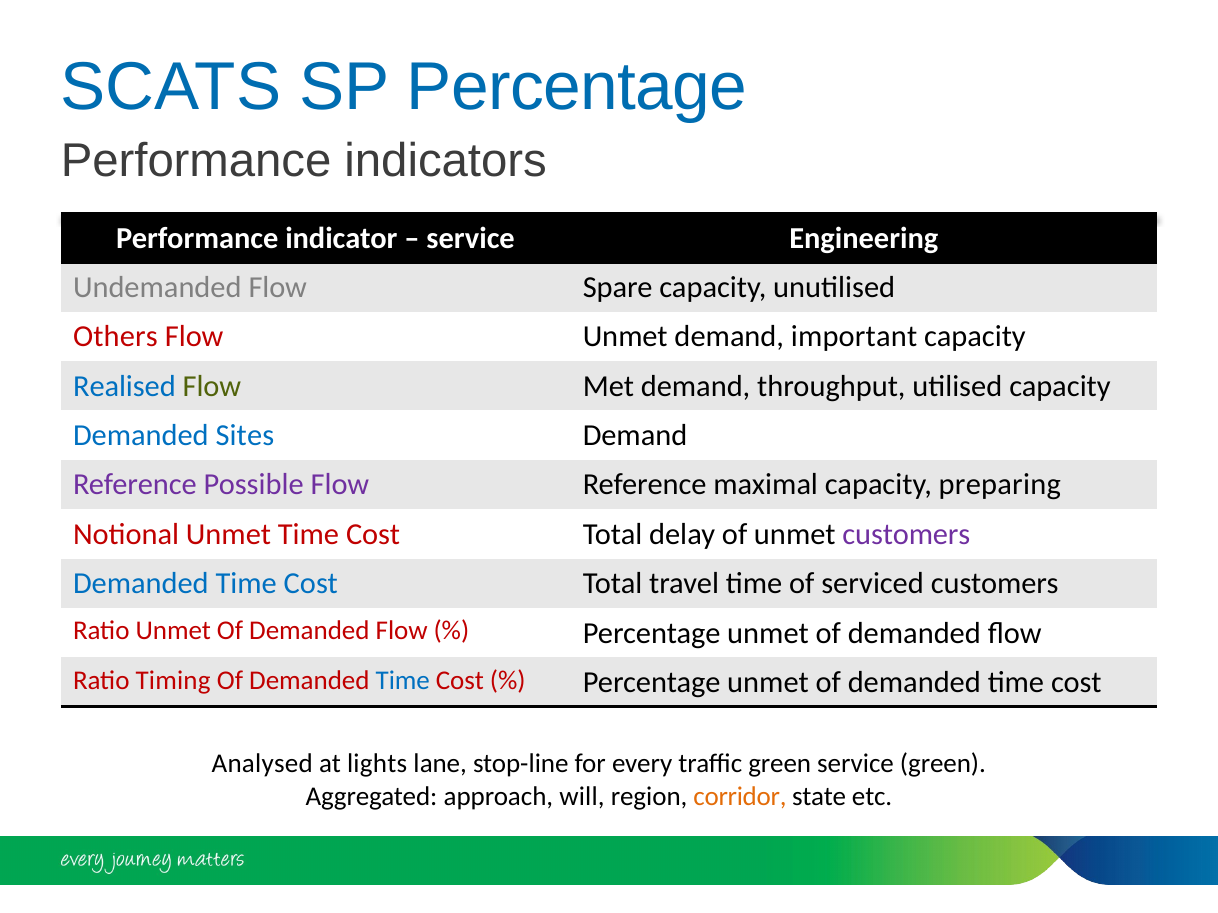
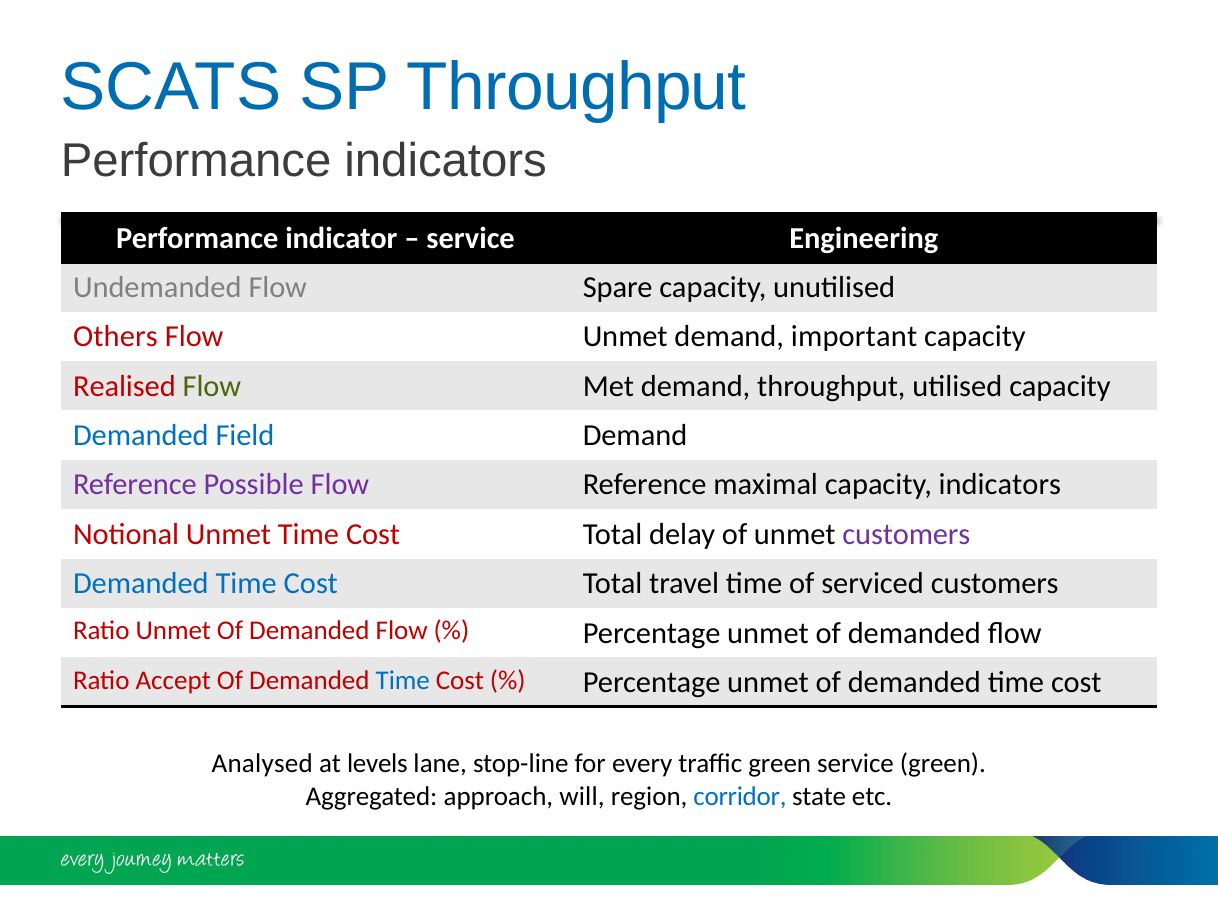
SP Percentage: Percentage -> Throughput
Realised colour: blue -> red
Sites: Sites -> Field
capacity preparing: preparing -> indicators
Timing: Timing -> Accept
lights: lights -> levels
corridor colour: orange -> blue
